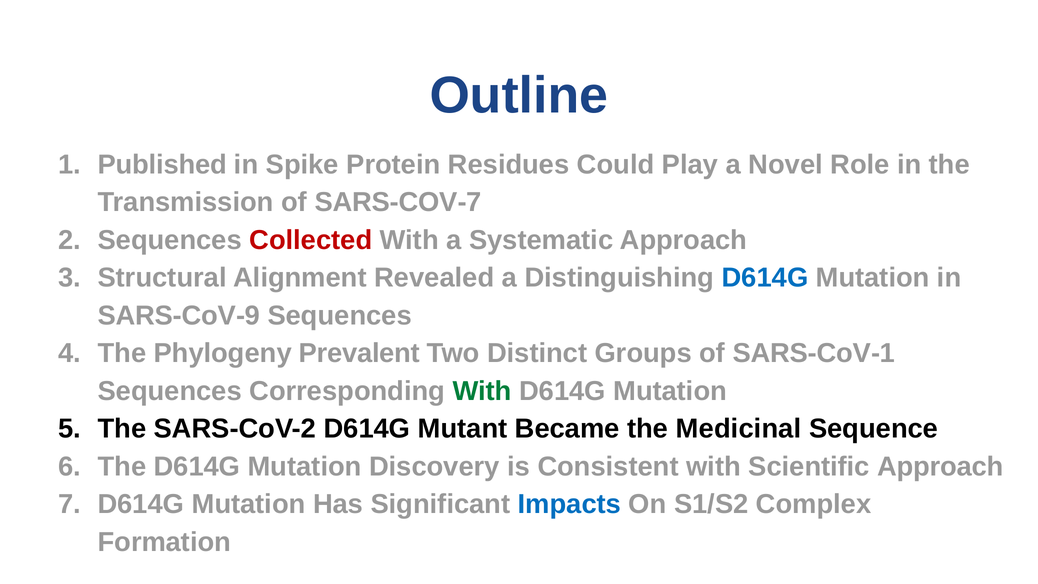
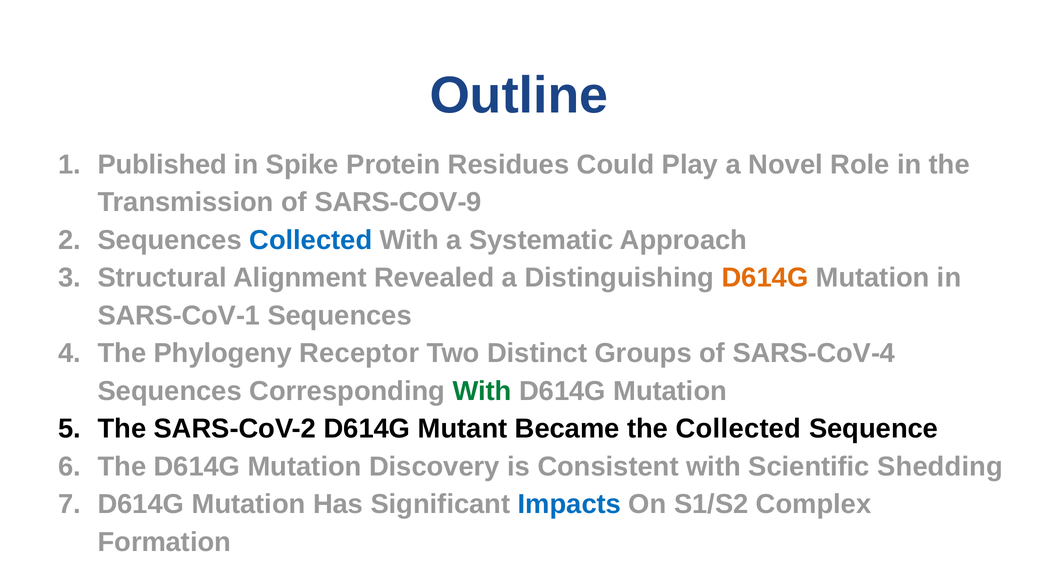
SARS-COV-7: SARS-COV-7 -> SARS-COV-9
Collected at (311, 240) colour: red -> blue
D614G at (765, 278) colour: blue -> orange
SARS-CoV-9: SARS-CoV-9 -> SARS-CoV-1
Prevalent: Prevalent -> Receptor
SARS-CoV-1: SARS-CoV-1 -> SARS-CoV-4
the Medicinal: Medicinal -> Collected
Scientific Approach: Approach -> Shedding
